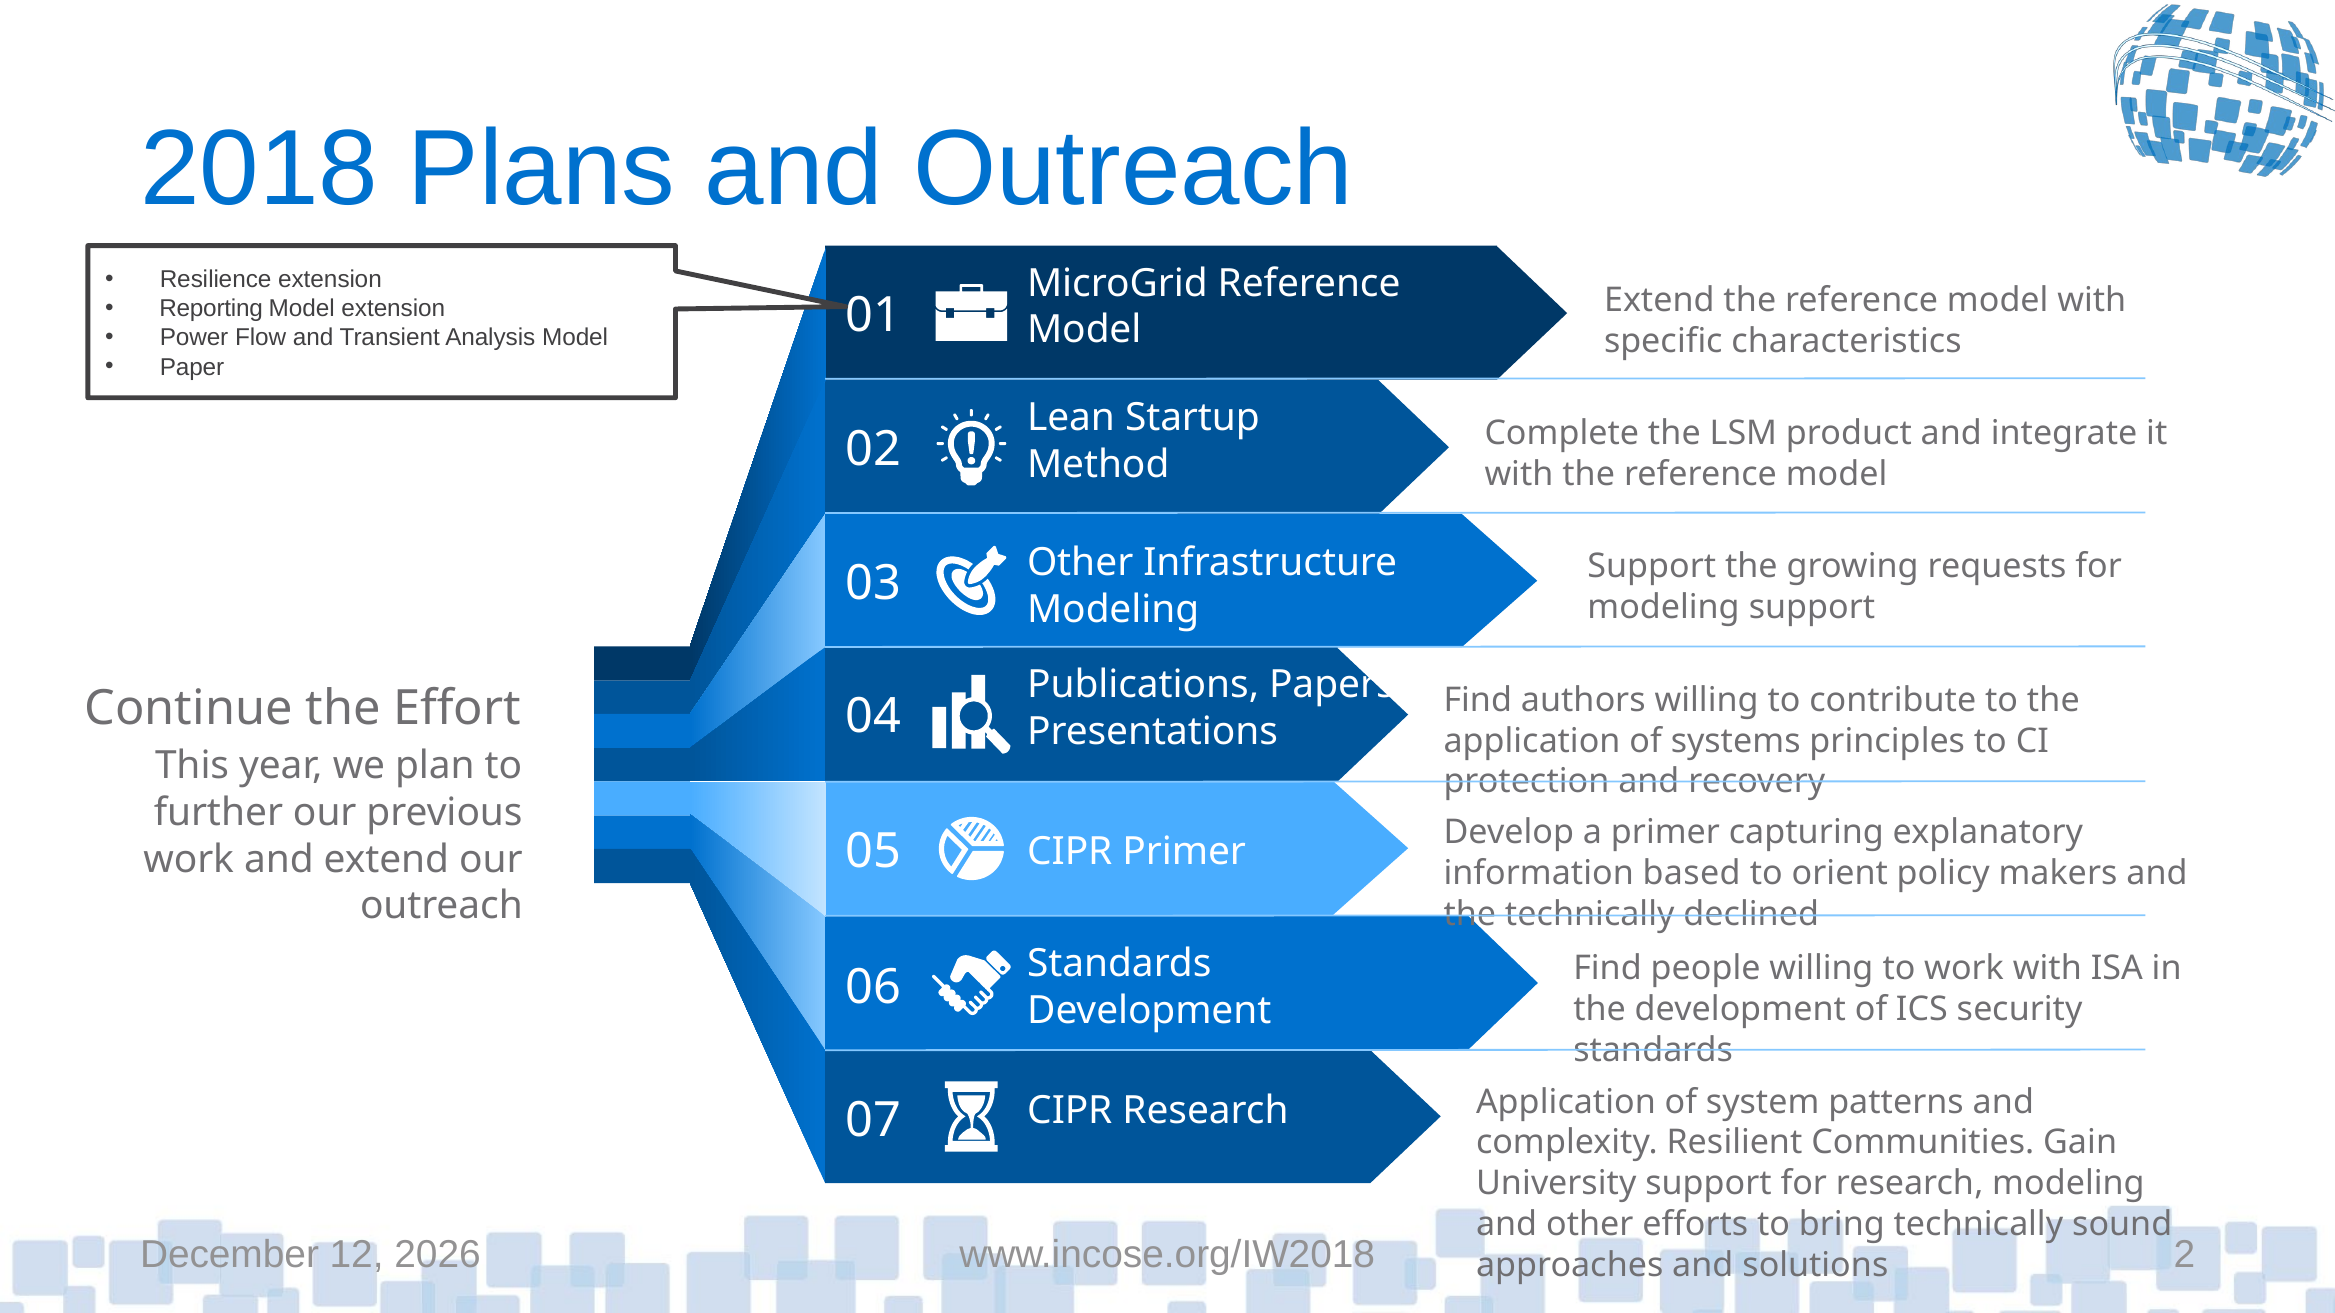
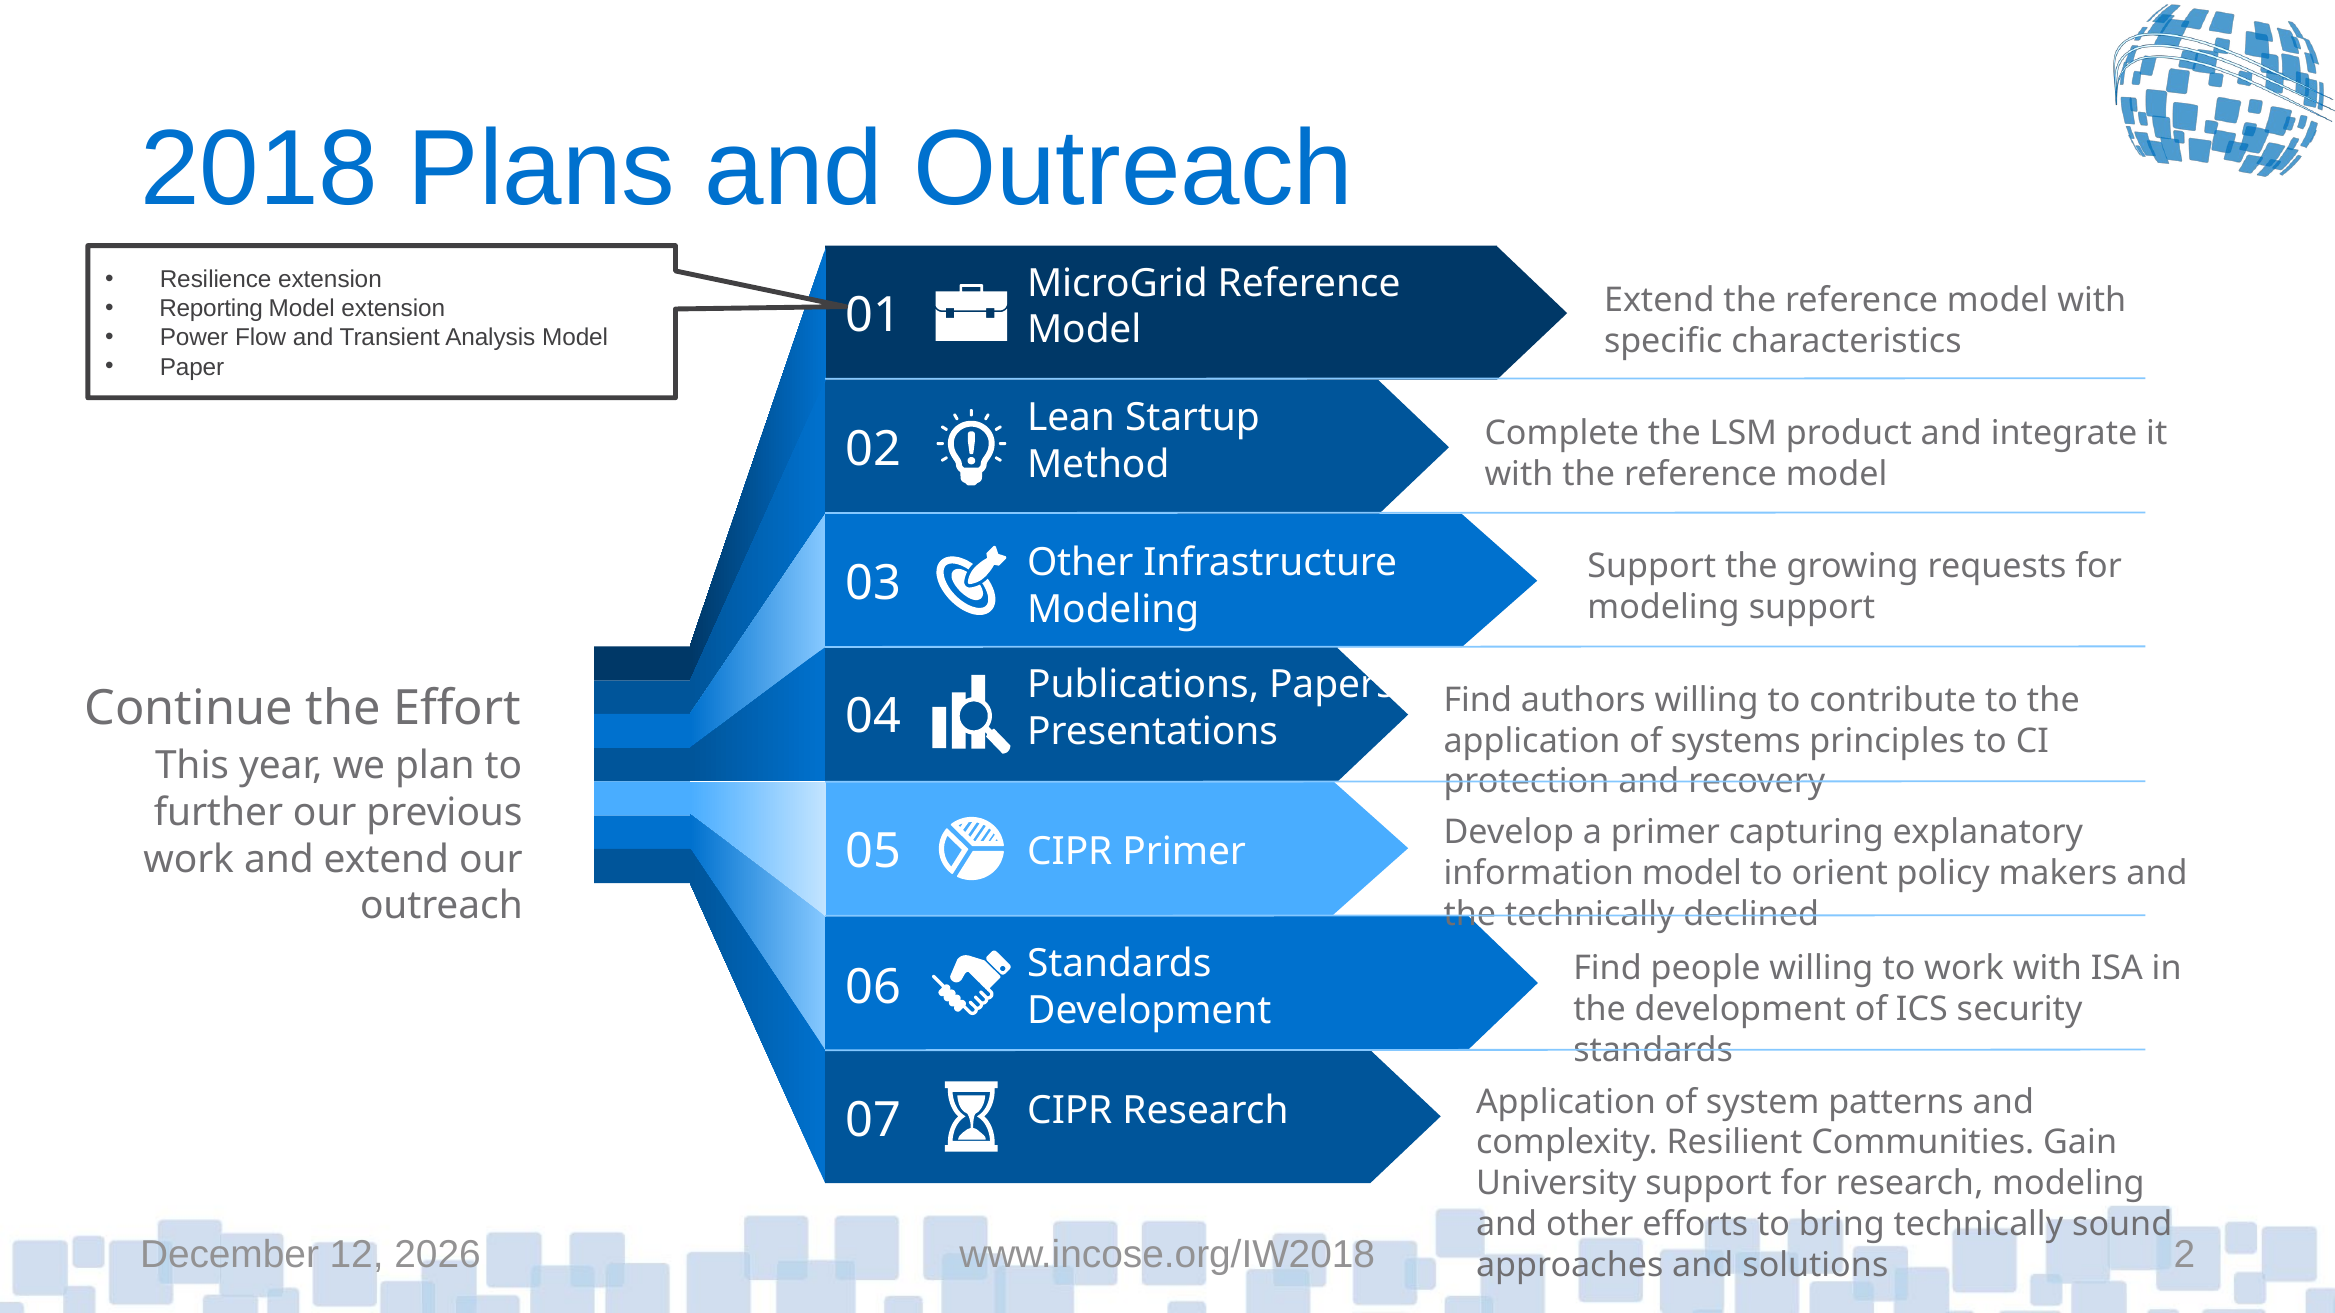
information based: based -> model
